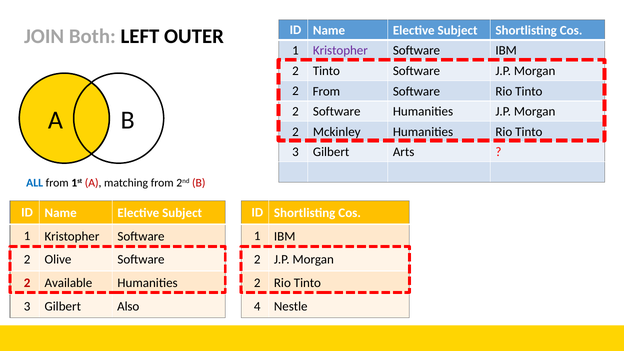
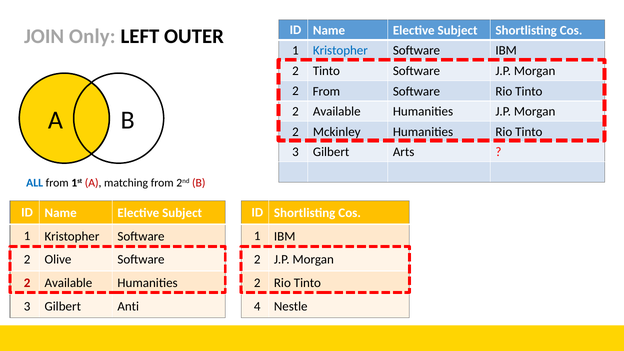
Both: Both -> Only
Kristopher at (340, 51) colour: purple -> blue
Software at (337, 112): Software -> Available
Also: Also -> Anti
